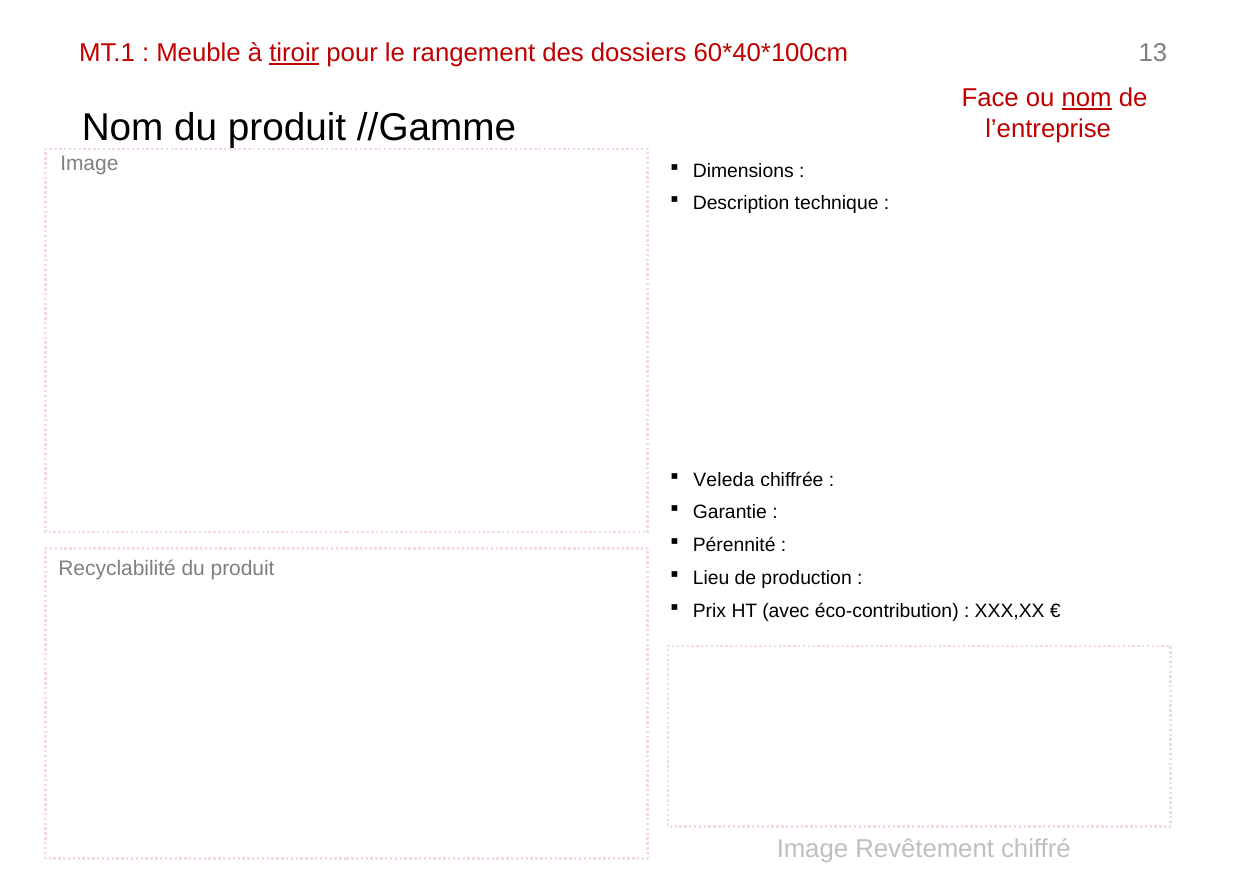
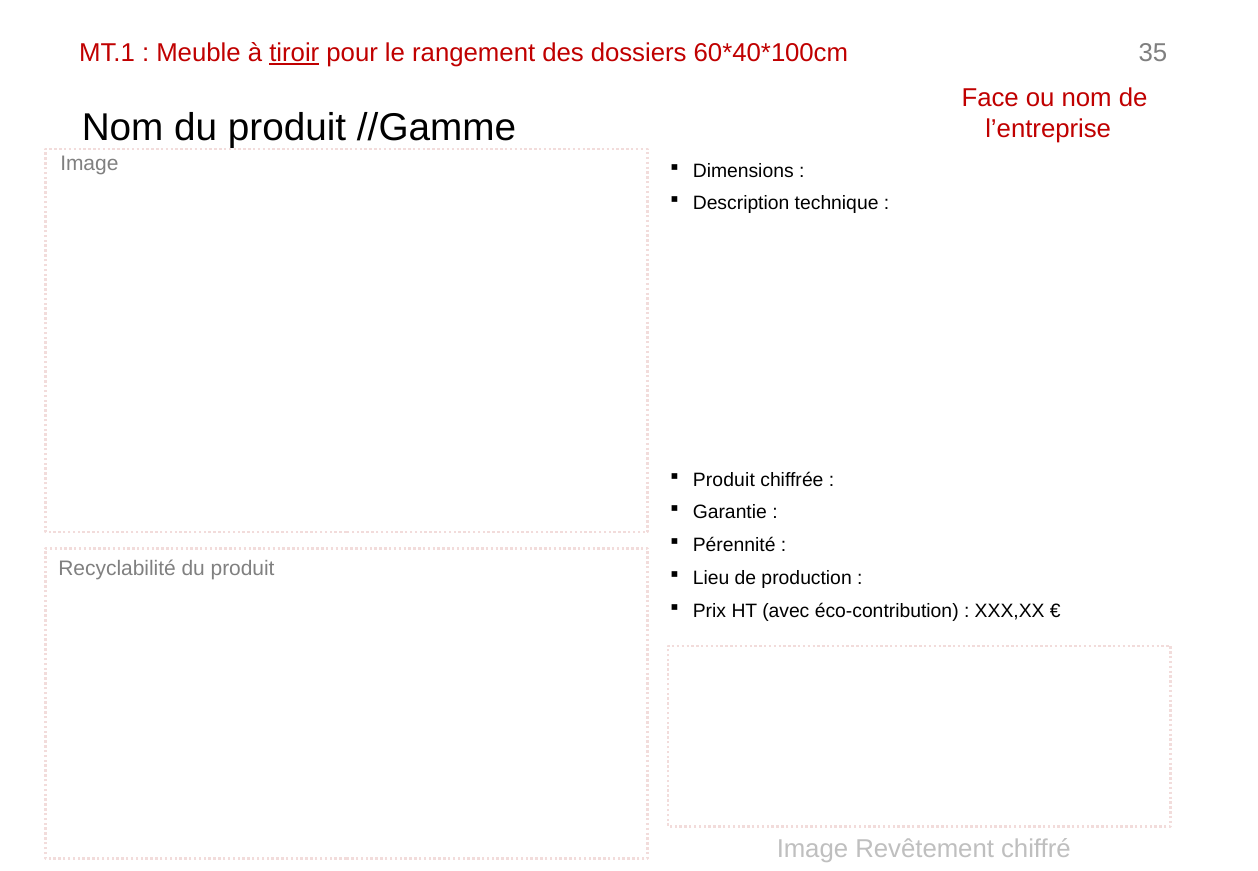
13: 13 -> 35
nom at (1087, 98) underline: present -> none
Veleda at (724, 480): Veleda -> Produit
